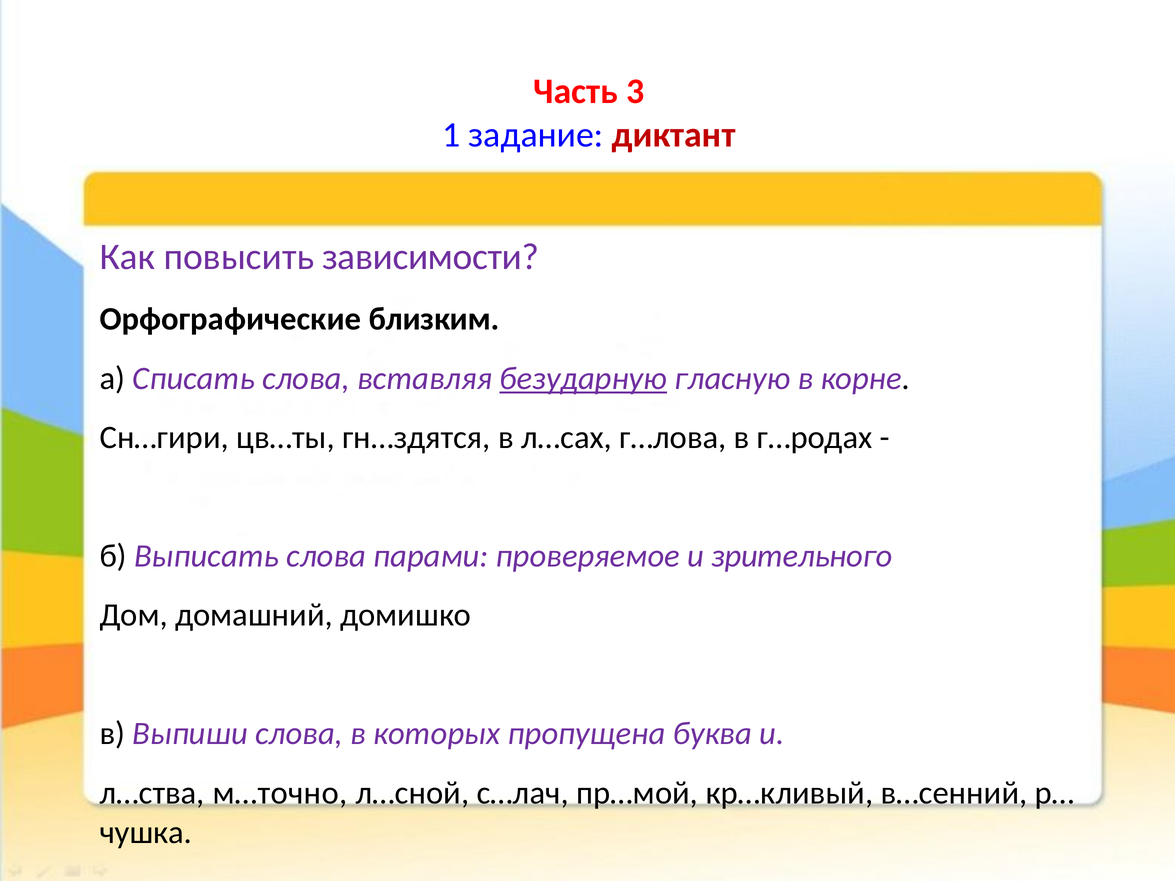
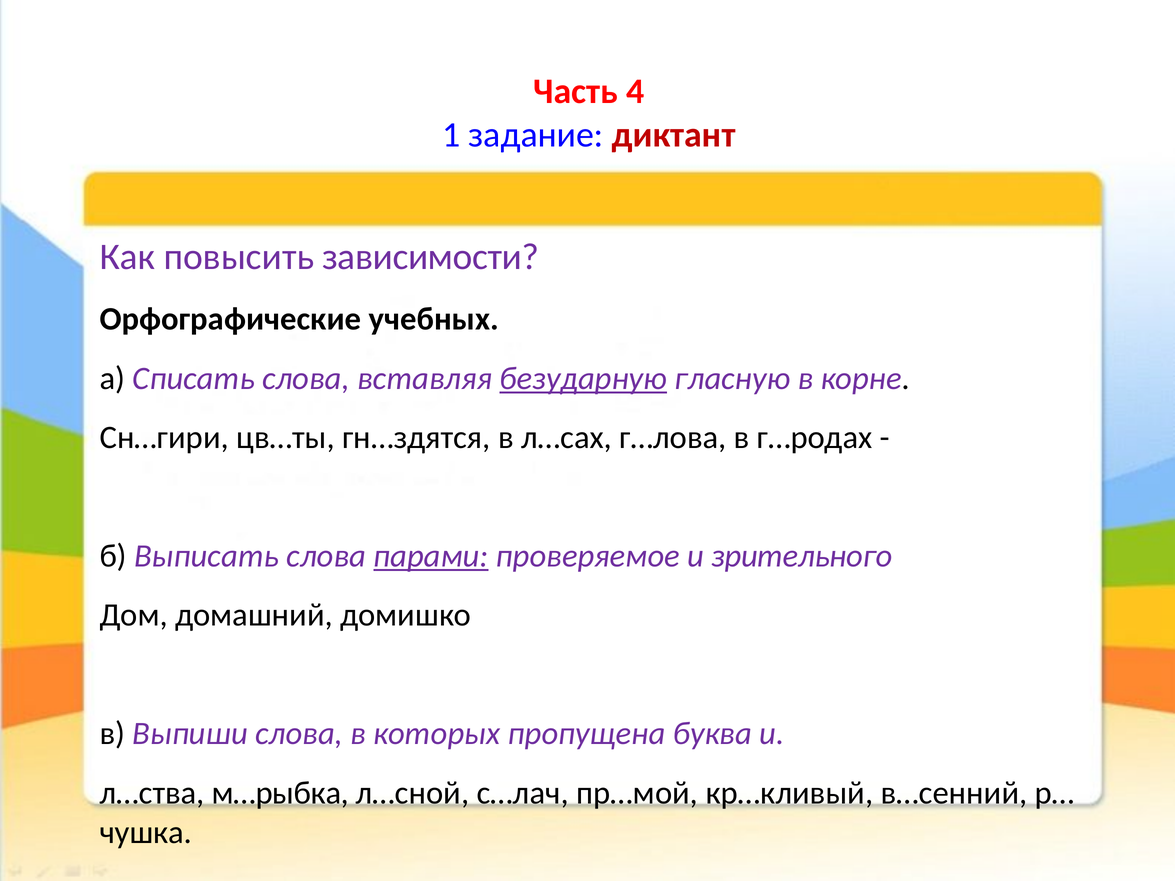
3: 3 -> 4
близким: близким -> учебных
парами underline: none -> present
м…точно: м…точно -> м…рыбка
